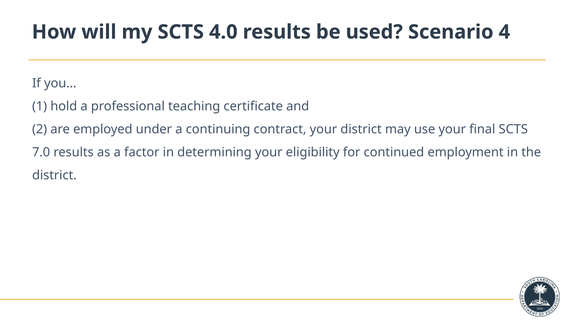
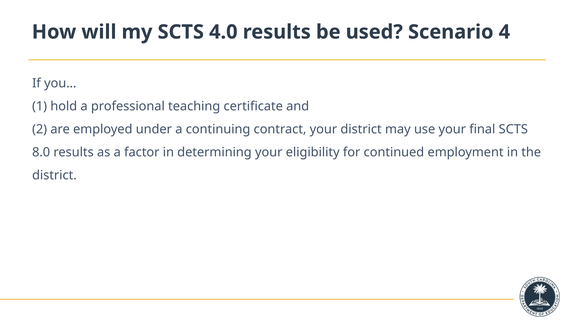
7.0: 7.0 -> 8.0
